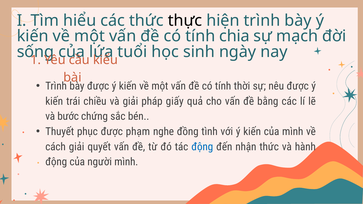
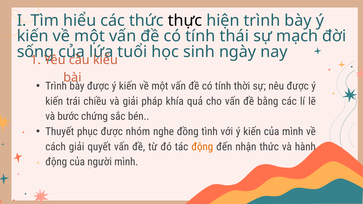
chia: chia -> thái
giấy: giấy -> khía
phạm: phạm -> nhóm
động at (202, 147) colour: blue -> orange
